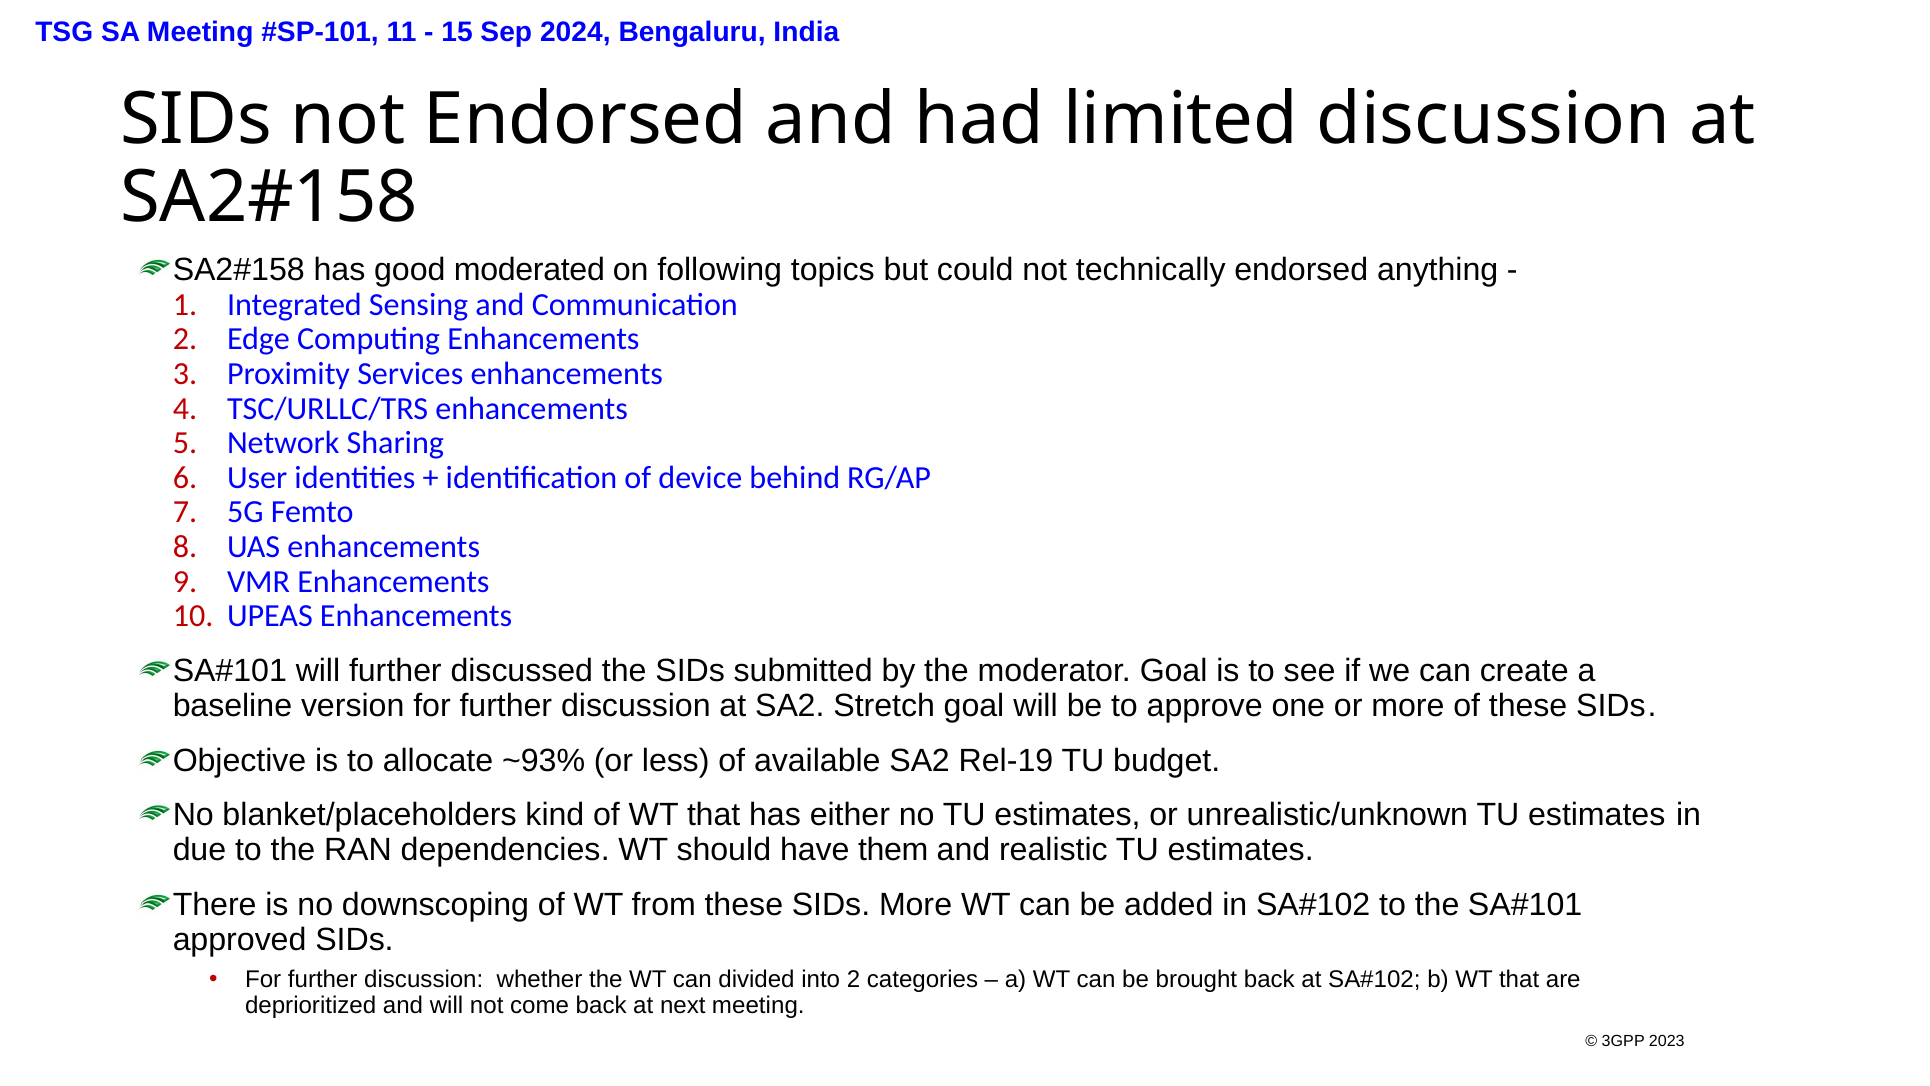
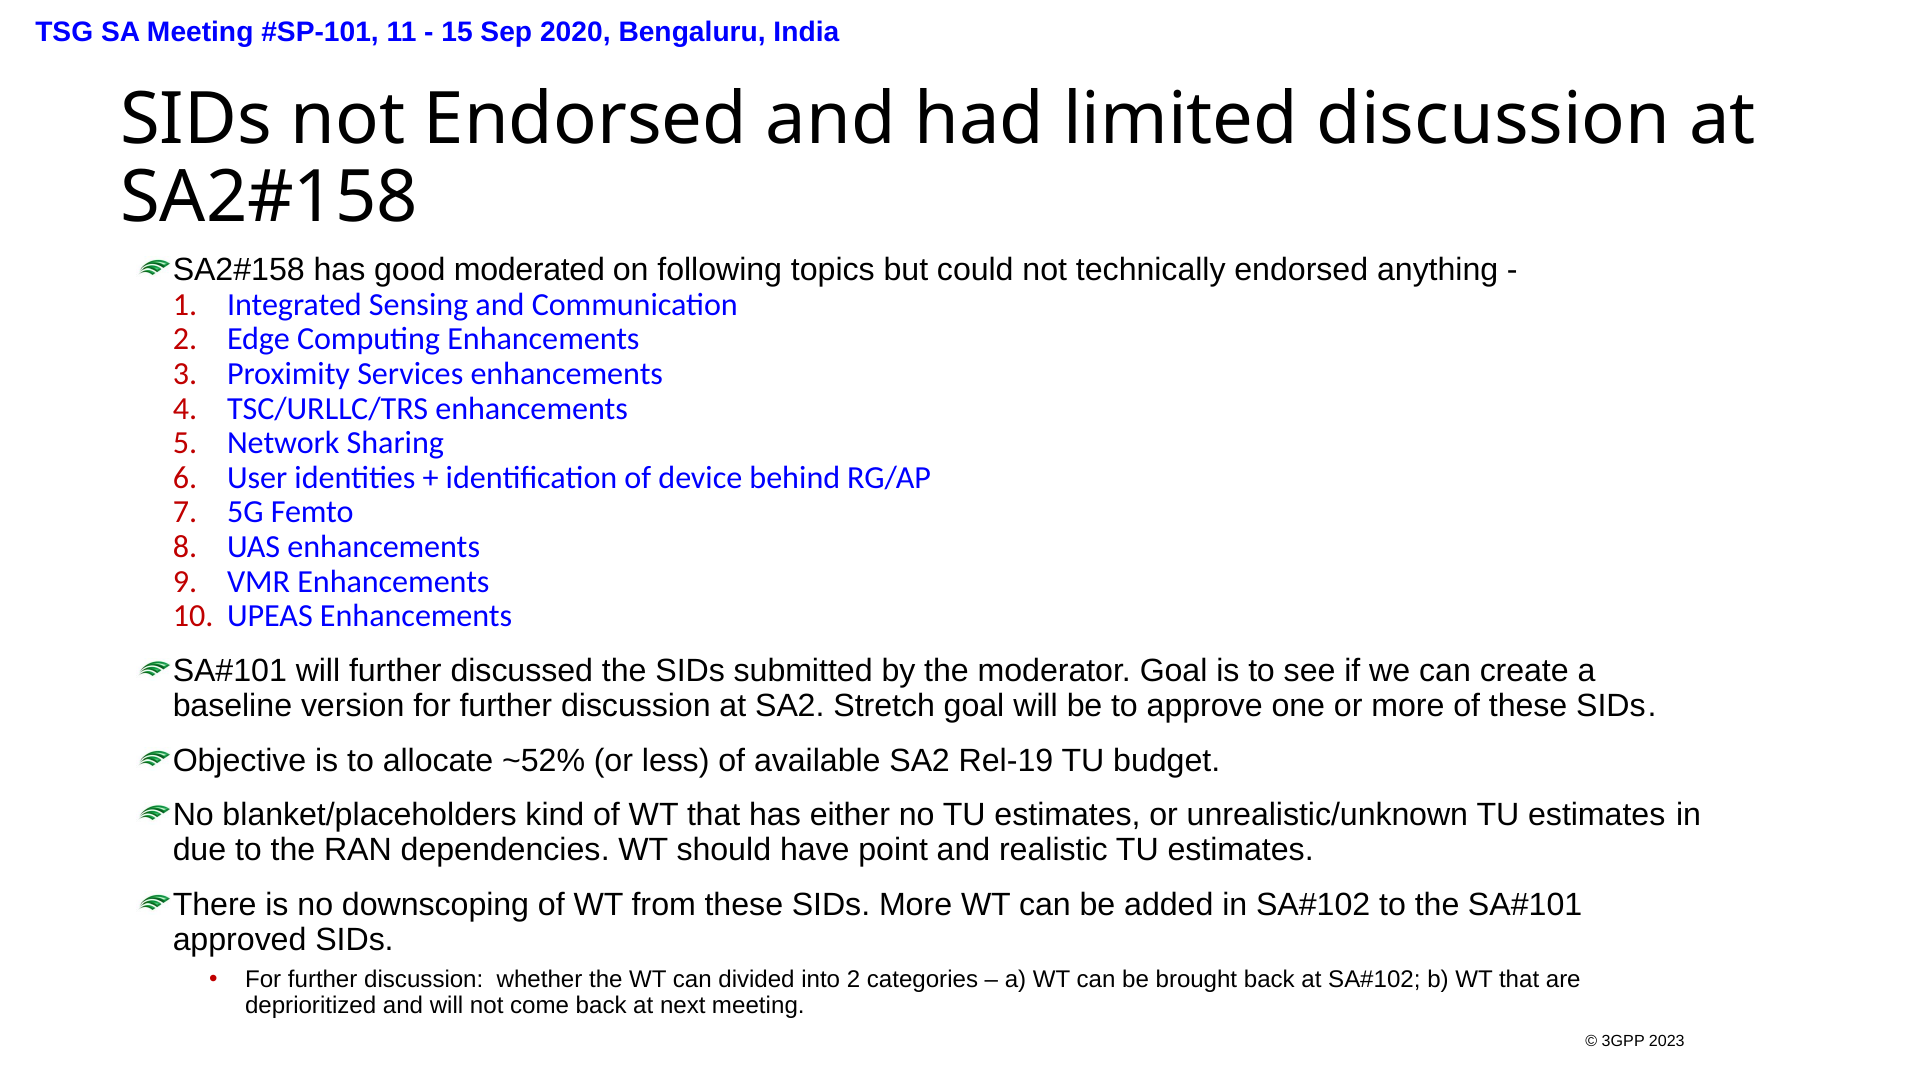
2024: 2024 -> 2020
~93%: ~93% -> ~52%
them: them -> point
